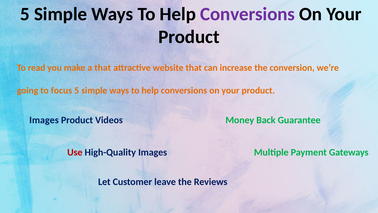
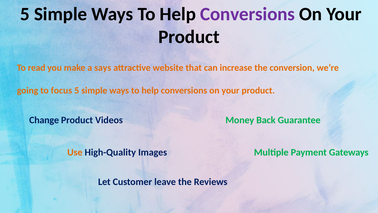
a that: that -> says
Images at (44, 120): Images -> Change
Use colour: red -> orange
